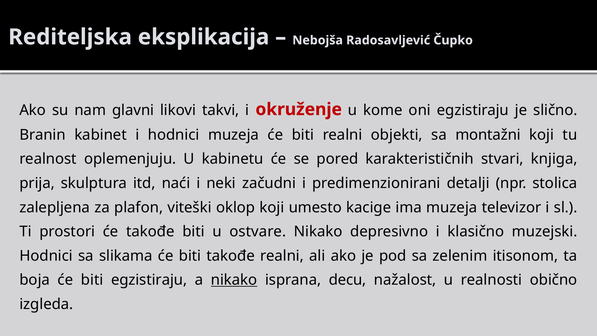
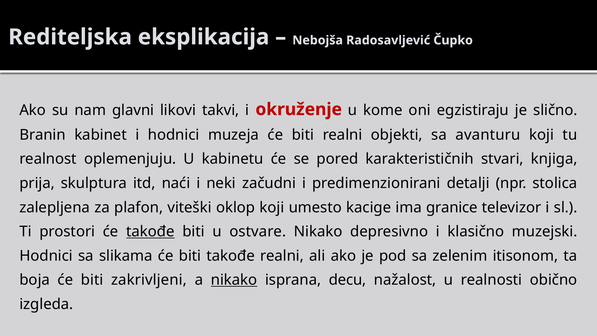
montažni: montažni -> avanturu
ima muzeja: muzeja -> granice
takođe at (150, 231) underline: none -> present
biti egzistiraju: egzistiraju -> zakrivljeni
